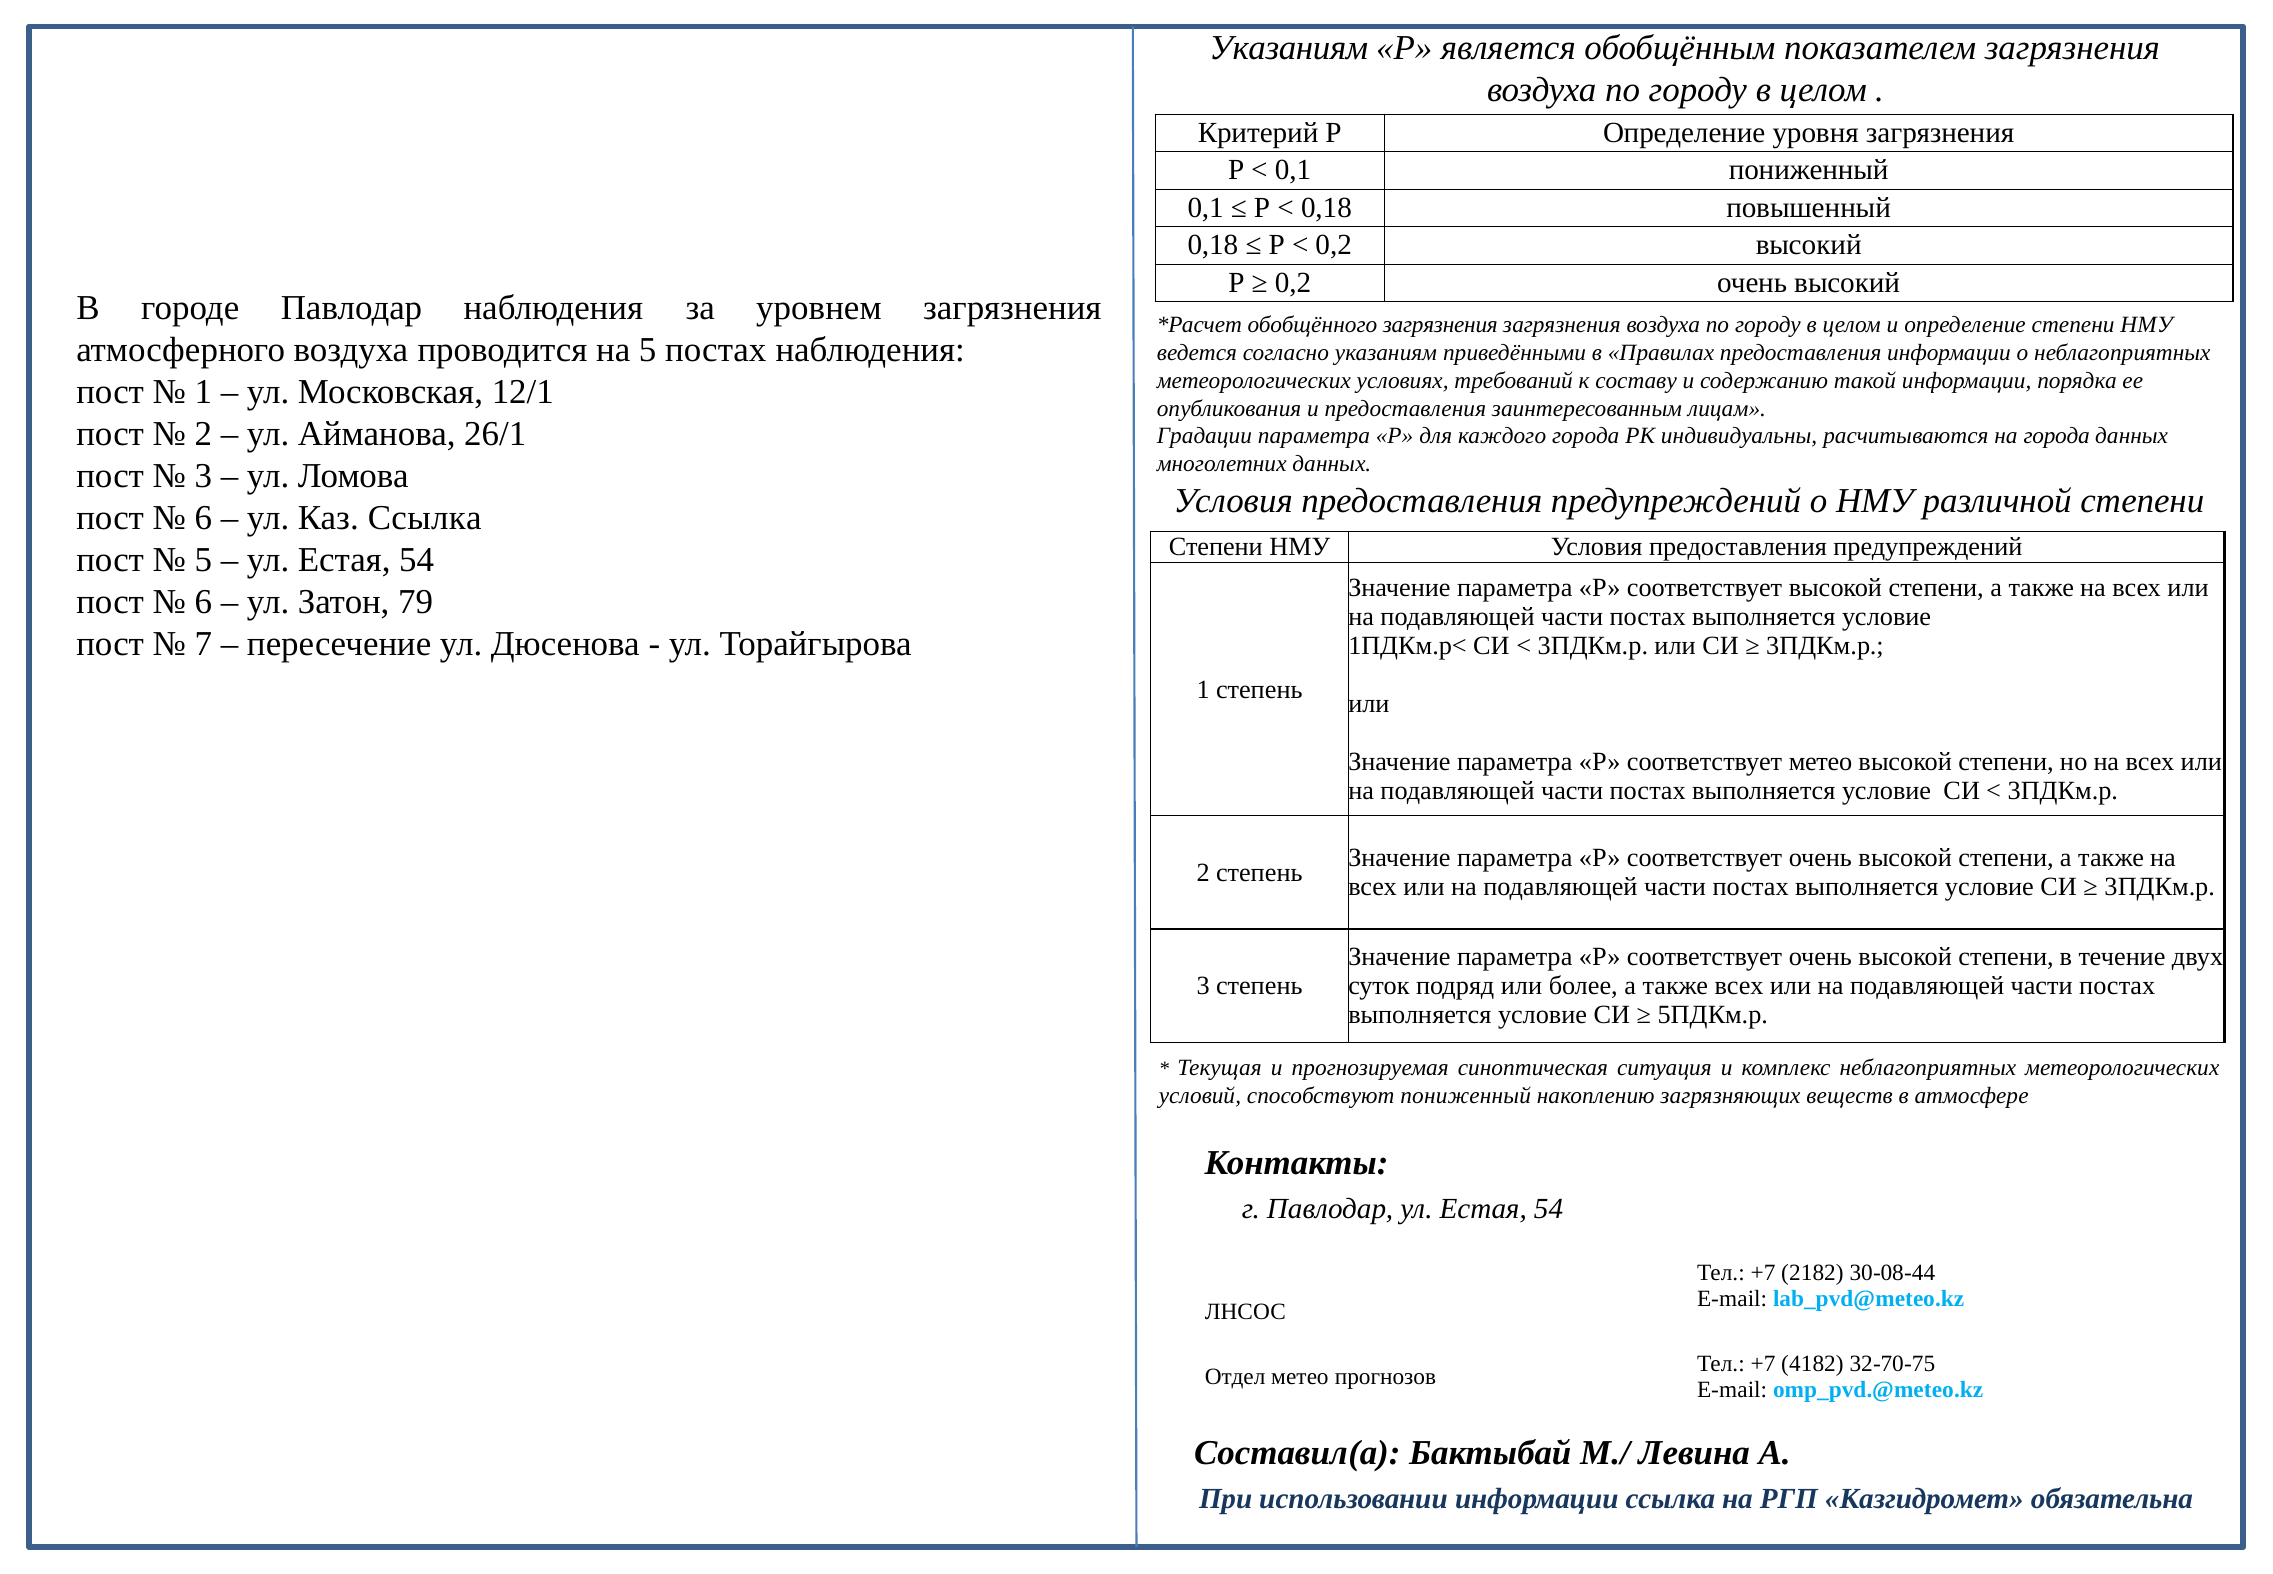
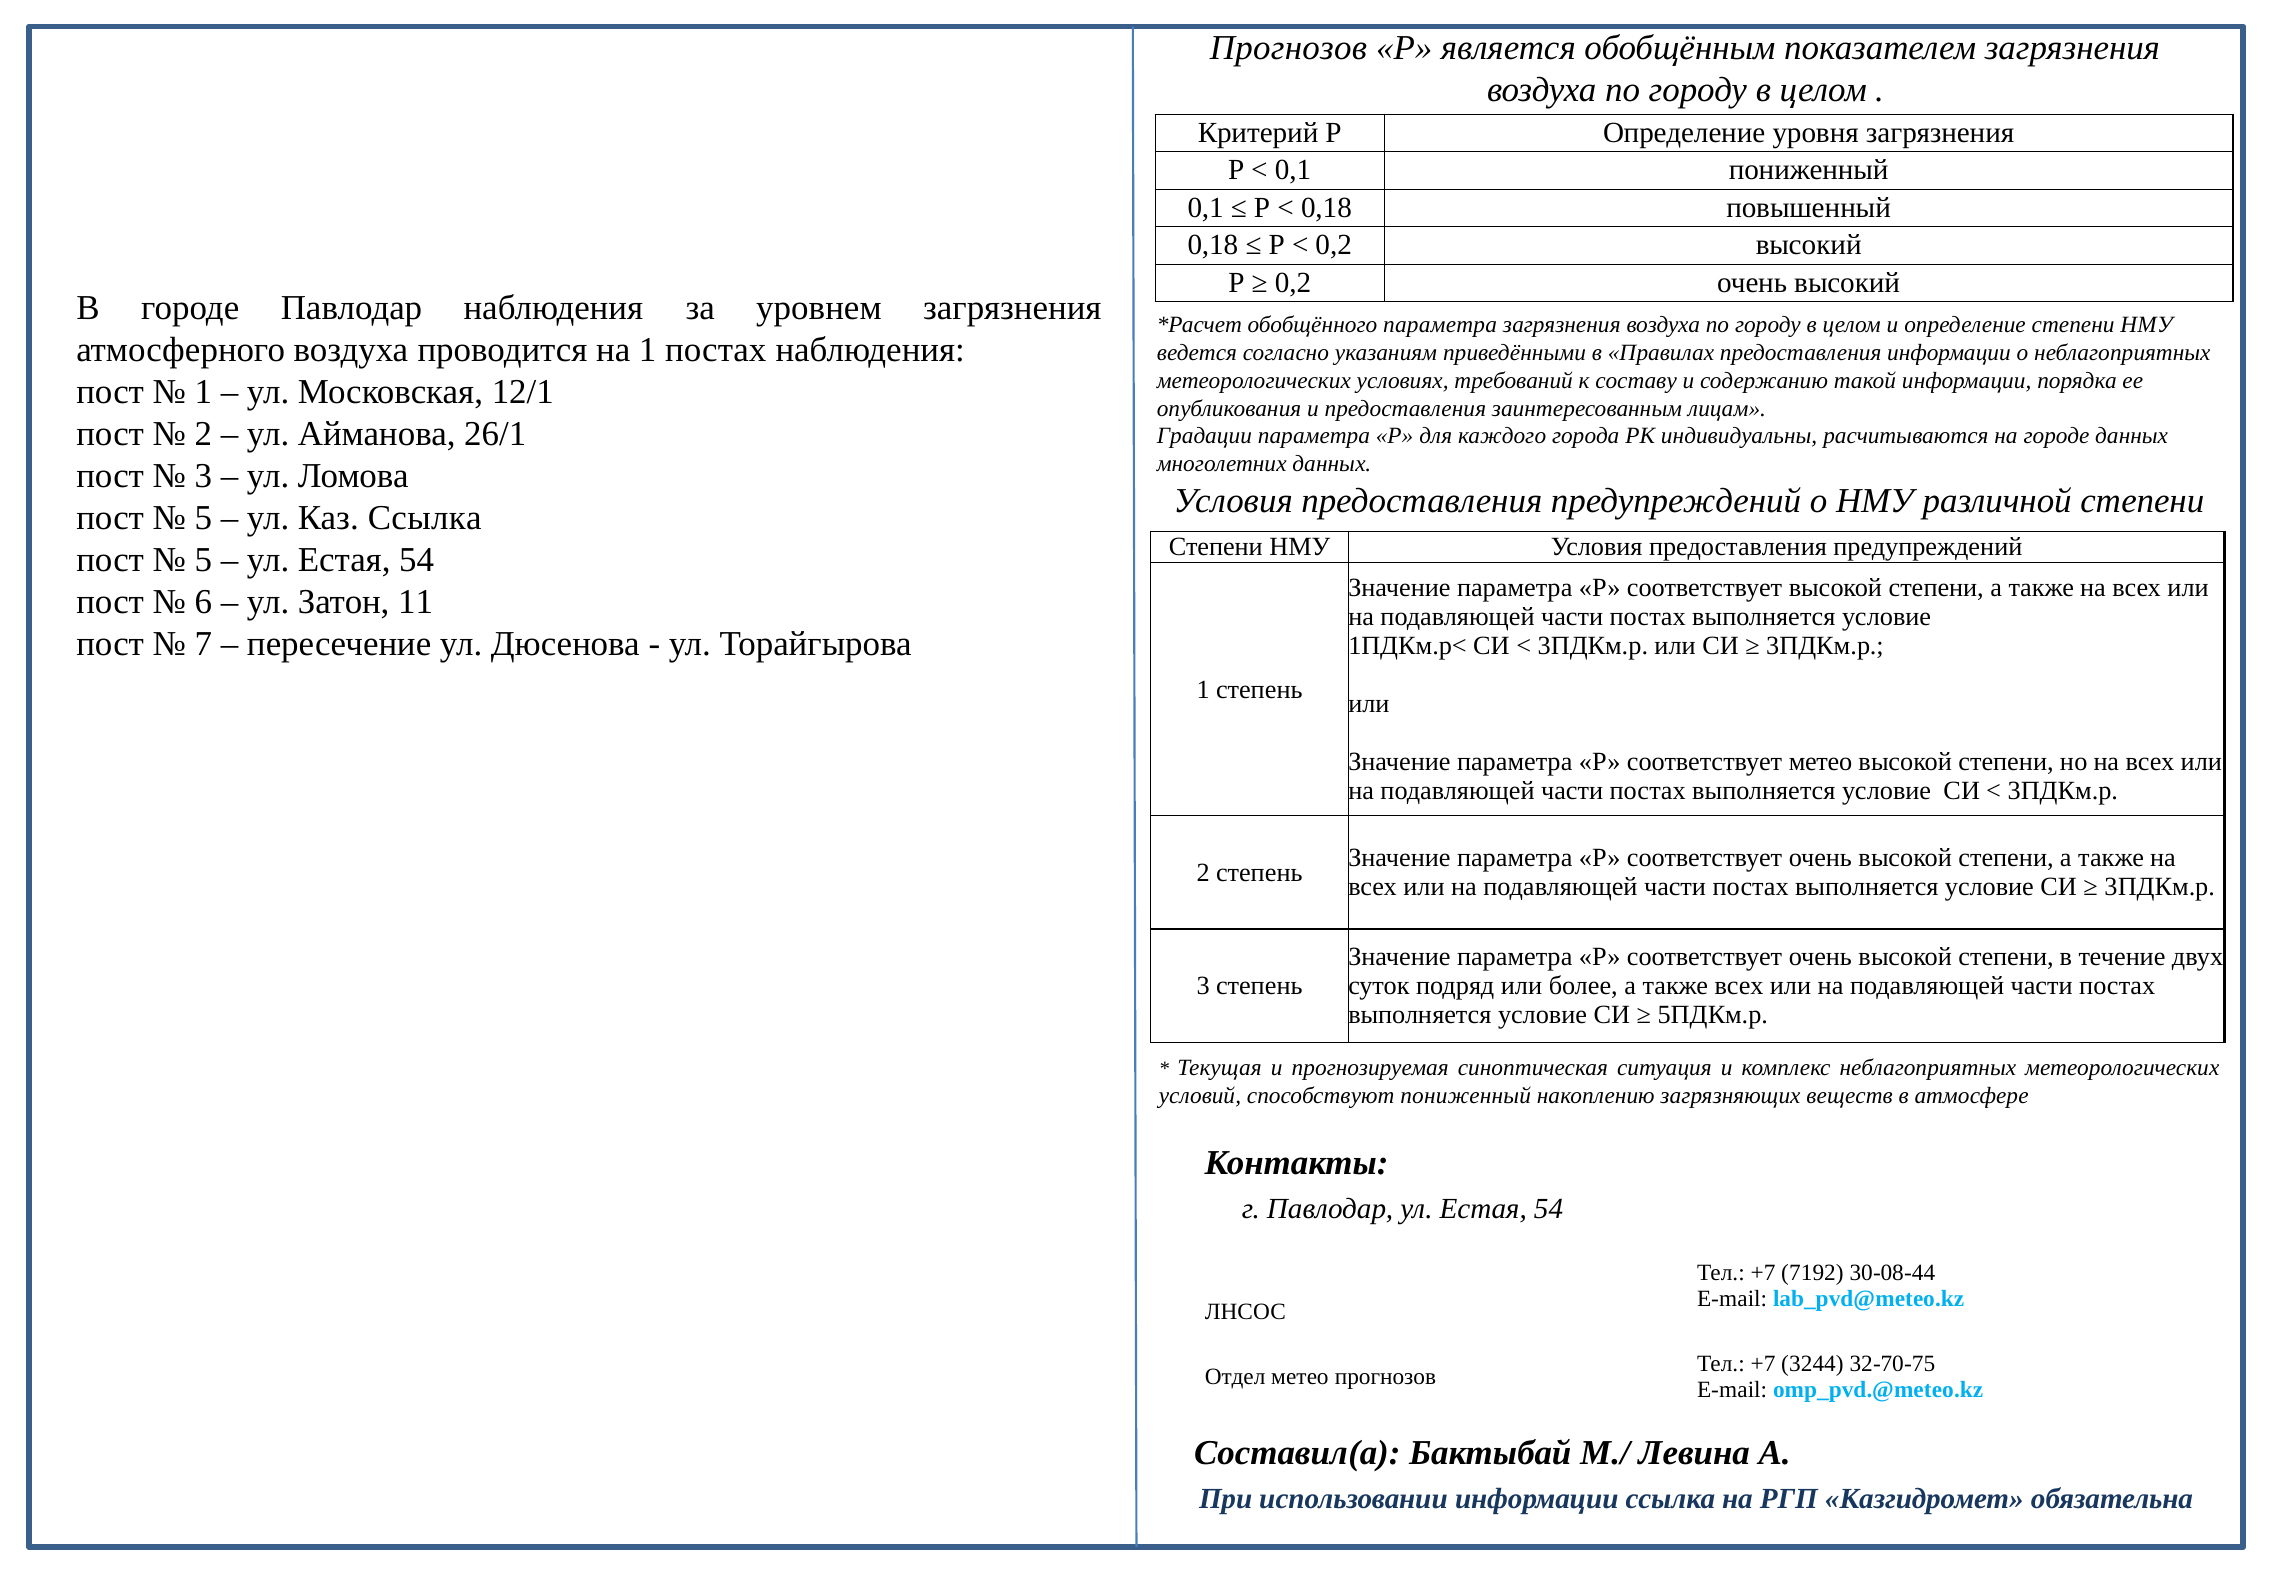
Указаниям at (1289, 48): Указаниям -> Прогнозов
обобщённого загрязнения: загрязнения -> параметра
на 5: 5 -> 1
на города: города -> городе
6 at (203, 518): 6 -> 5
79: 79 -> 11
2182: 2182 -> 7192
4182: 4182 -> 3244
